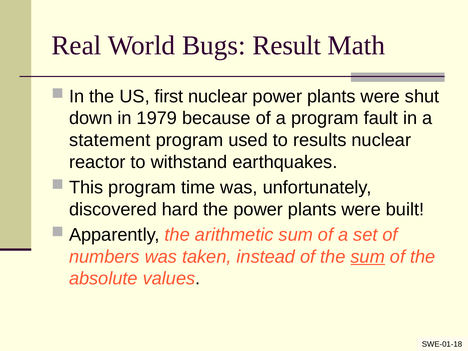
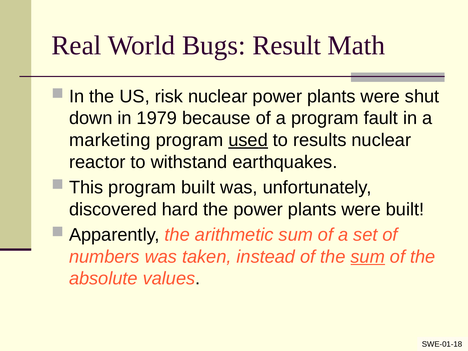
first: first -> risk
statement: statement -> marketing
used underline: none -> present
program time: time -> built
